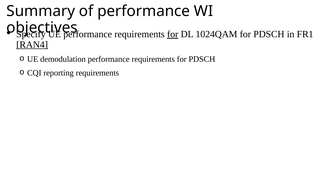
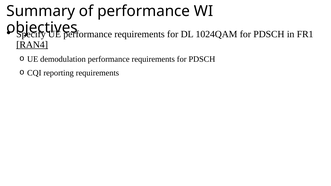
for at (173, 34) underline: present -> none
